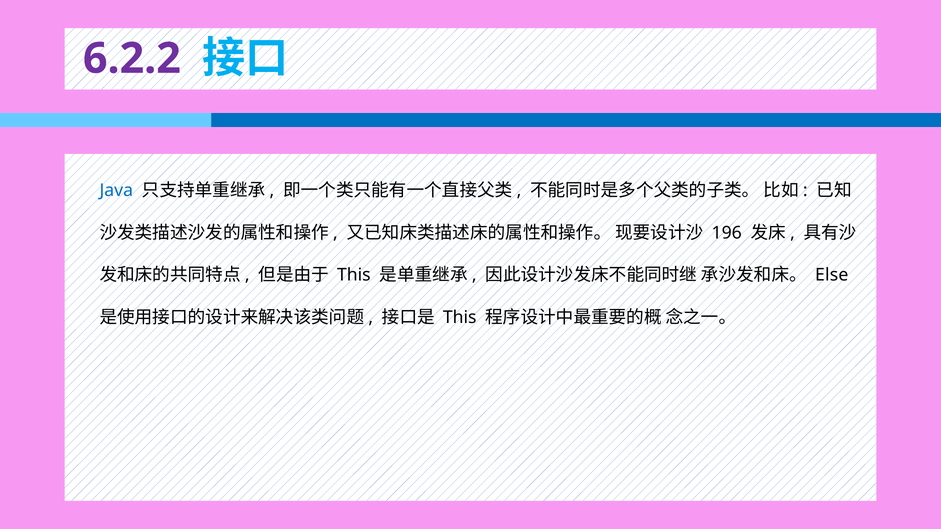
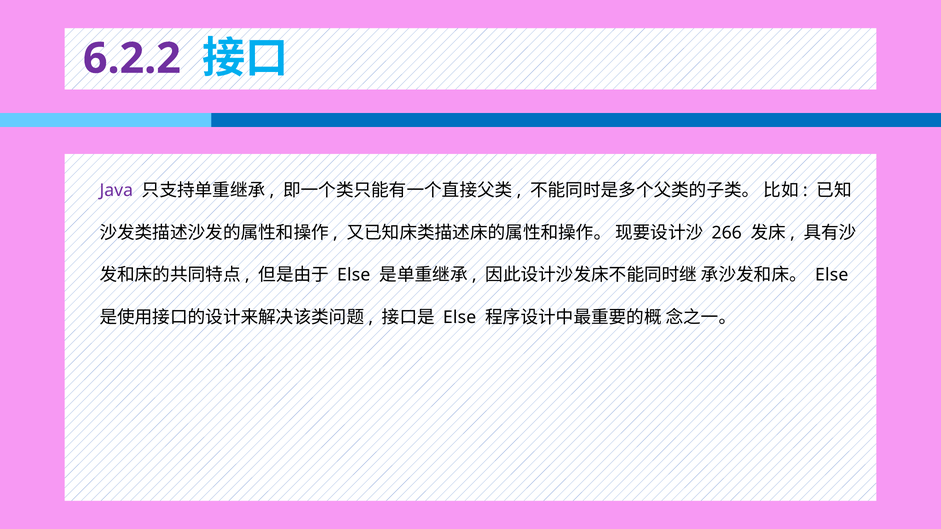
Java colour: blue -> purple
196: 196 -> 266
This at (354, 275): This -> Else
This at (460, 318): This -> Else
